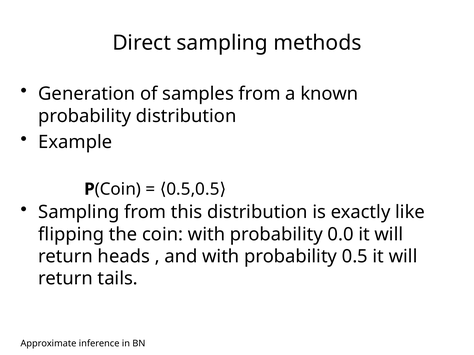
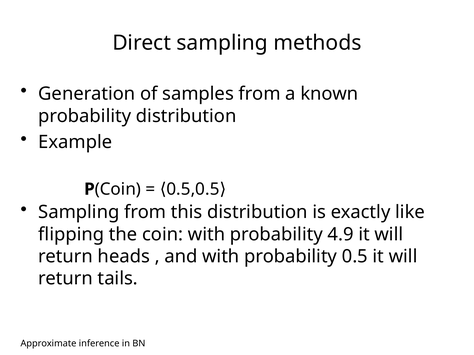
0.0: 0.0 -> 4.9
